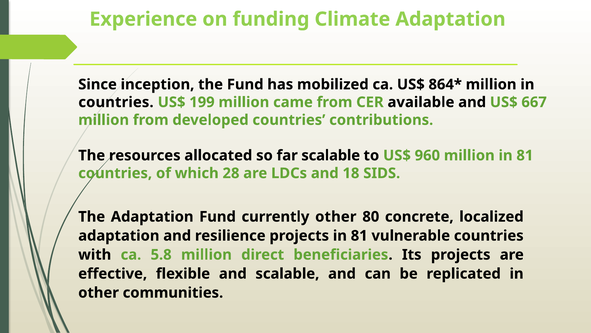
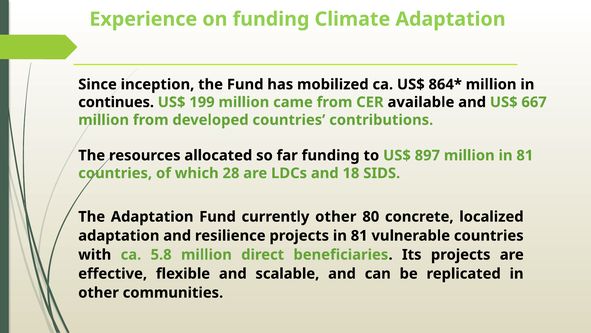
countries at (116, 102): countries -> continues
far scalable: scalable -> funding
960: 960 -> 897
